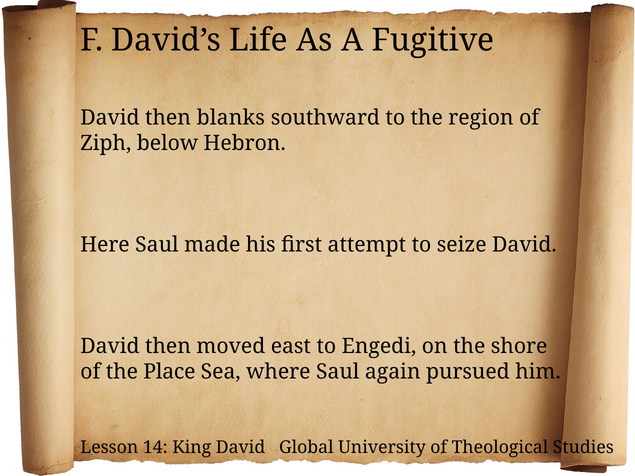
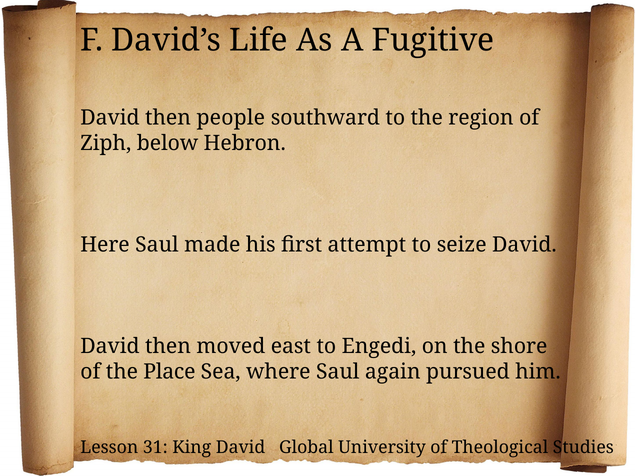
blanks: blanks -> people
14: 14 -> 31
